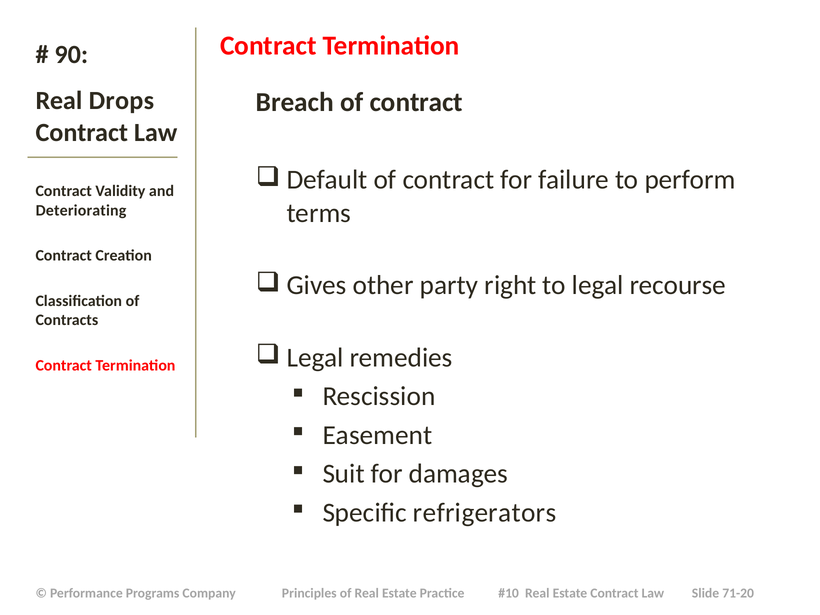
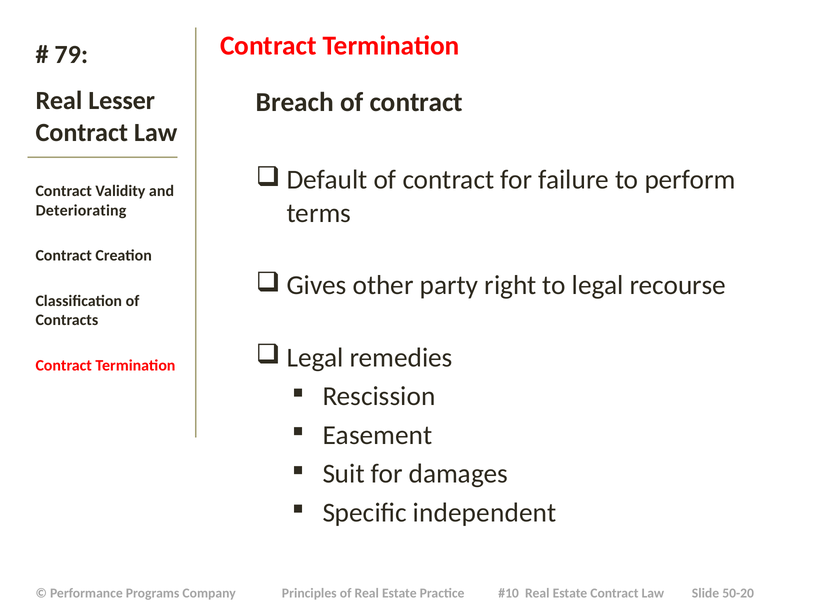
90: 90 -> 79
Drops: Drops -> Lesser
refrigerators: refrigerators -> independent
71-20: 71-20 -> 50-20
